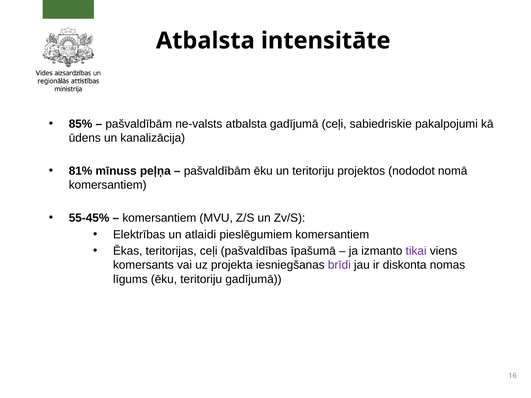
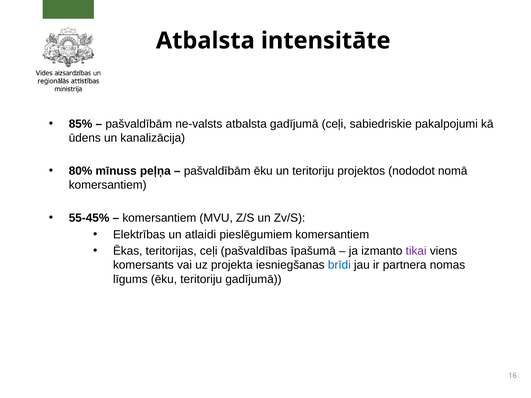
81%: 81% -> 80%
brīdi colour: purple -> blue
diskonta: diskonta -> partnera
